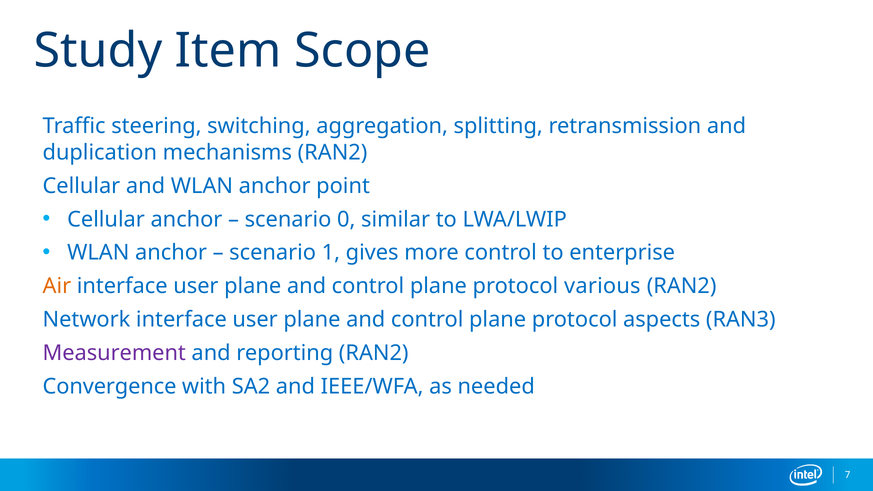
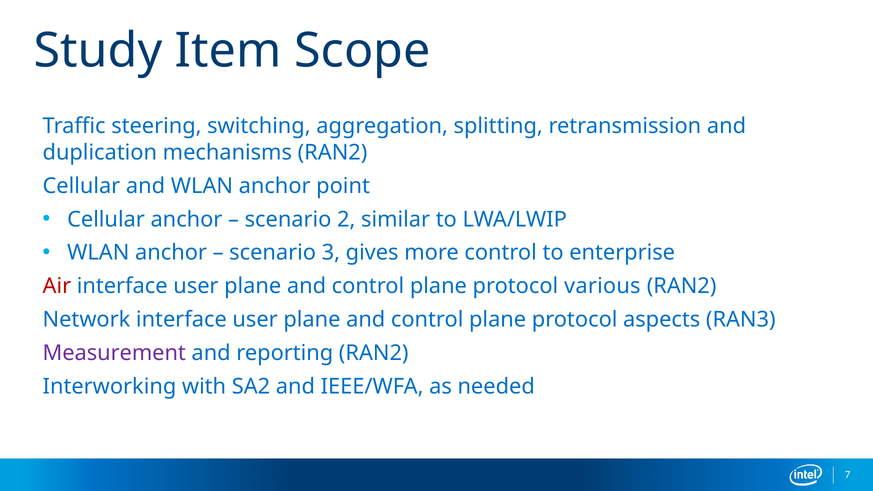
0: 0 -> 2
1: 1 -> 3
Air colour: orange -> red
Convergence: Convergence -> Interworking
